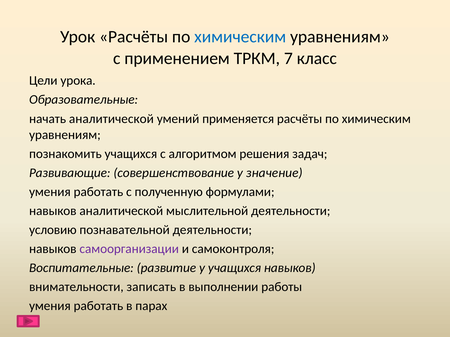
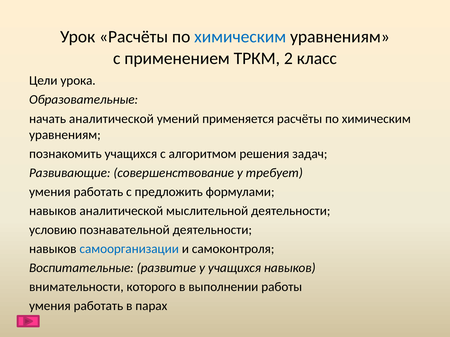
7: 7 -> 2
значение: значение -> требует
полученную: полученную -> предложить
самоорганизации colour: purple -> blue
записать: записать -> которого
